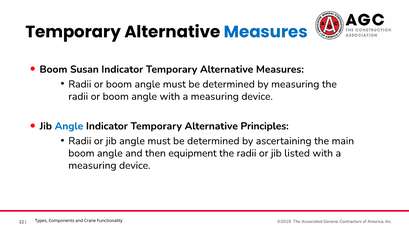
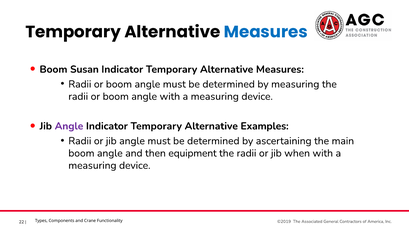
Angle at (69, 126) colour: blue -> purple
Principles: Principles -> Examples
listed: listed -> when
